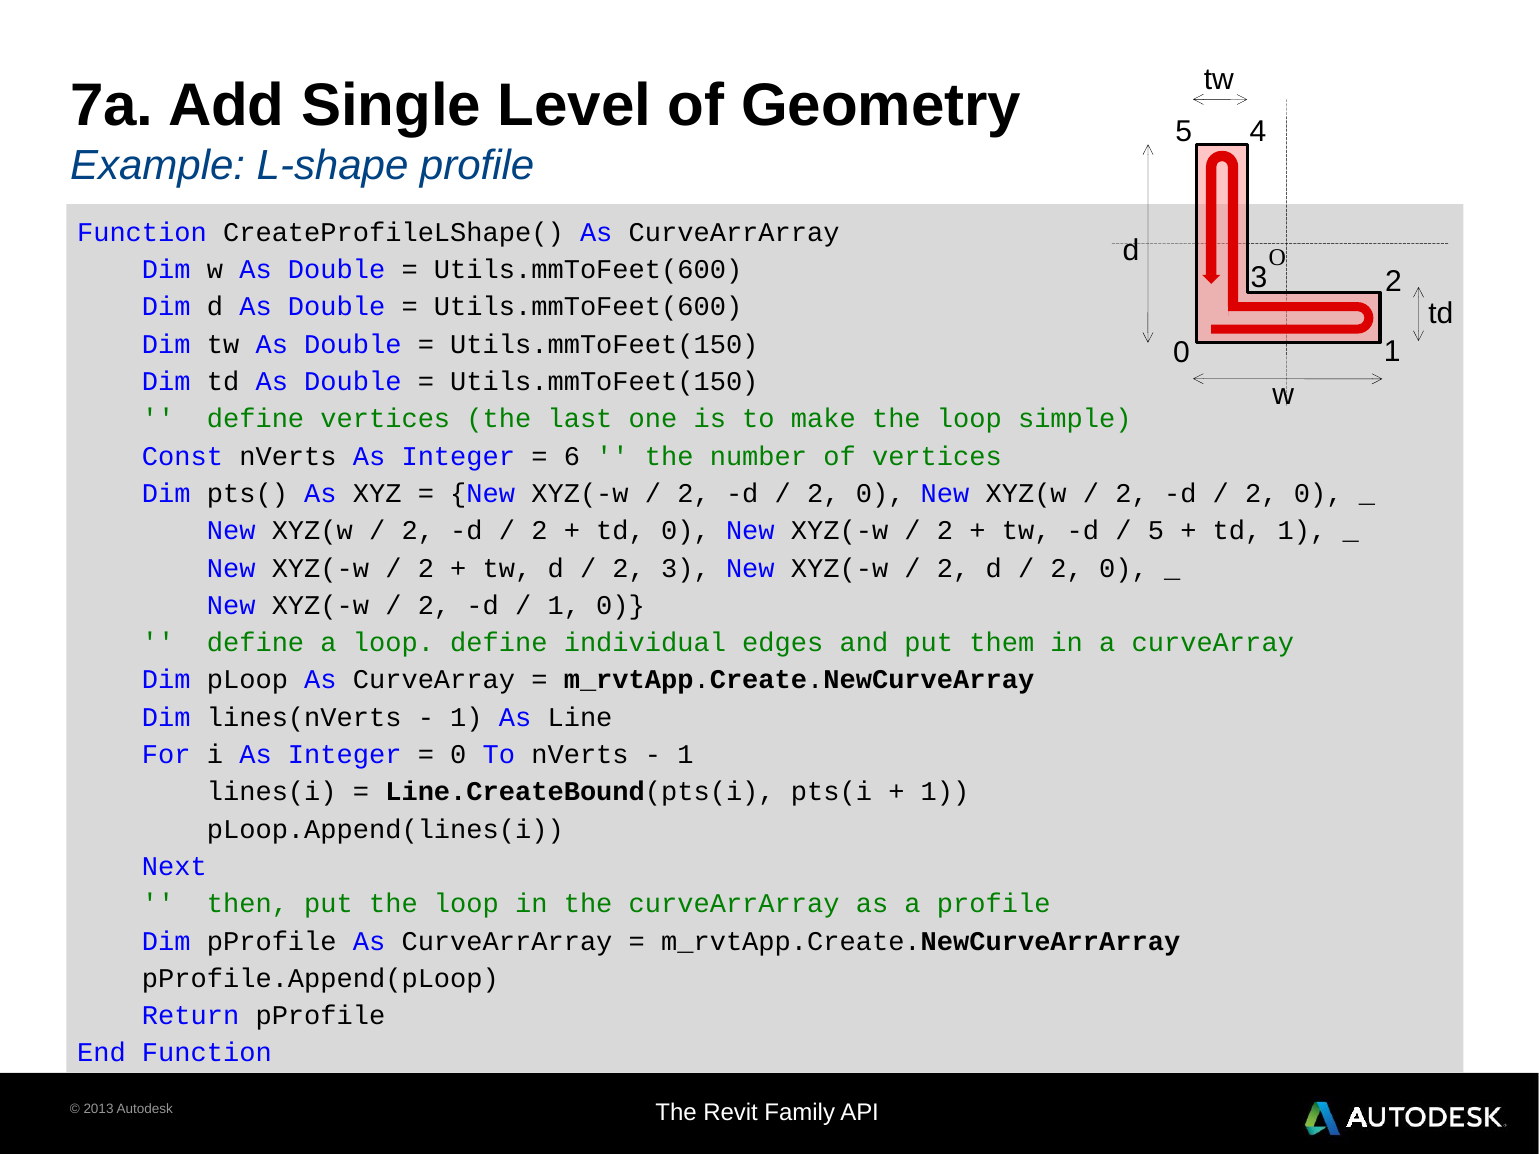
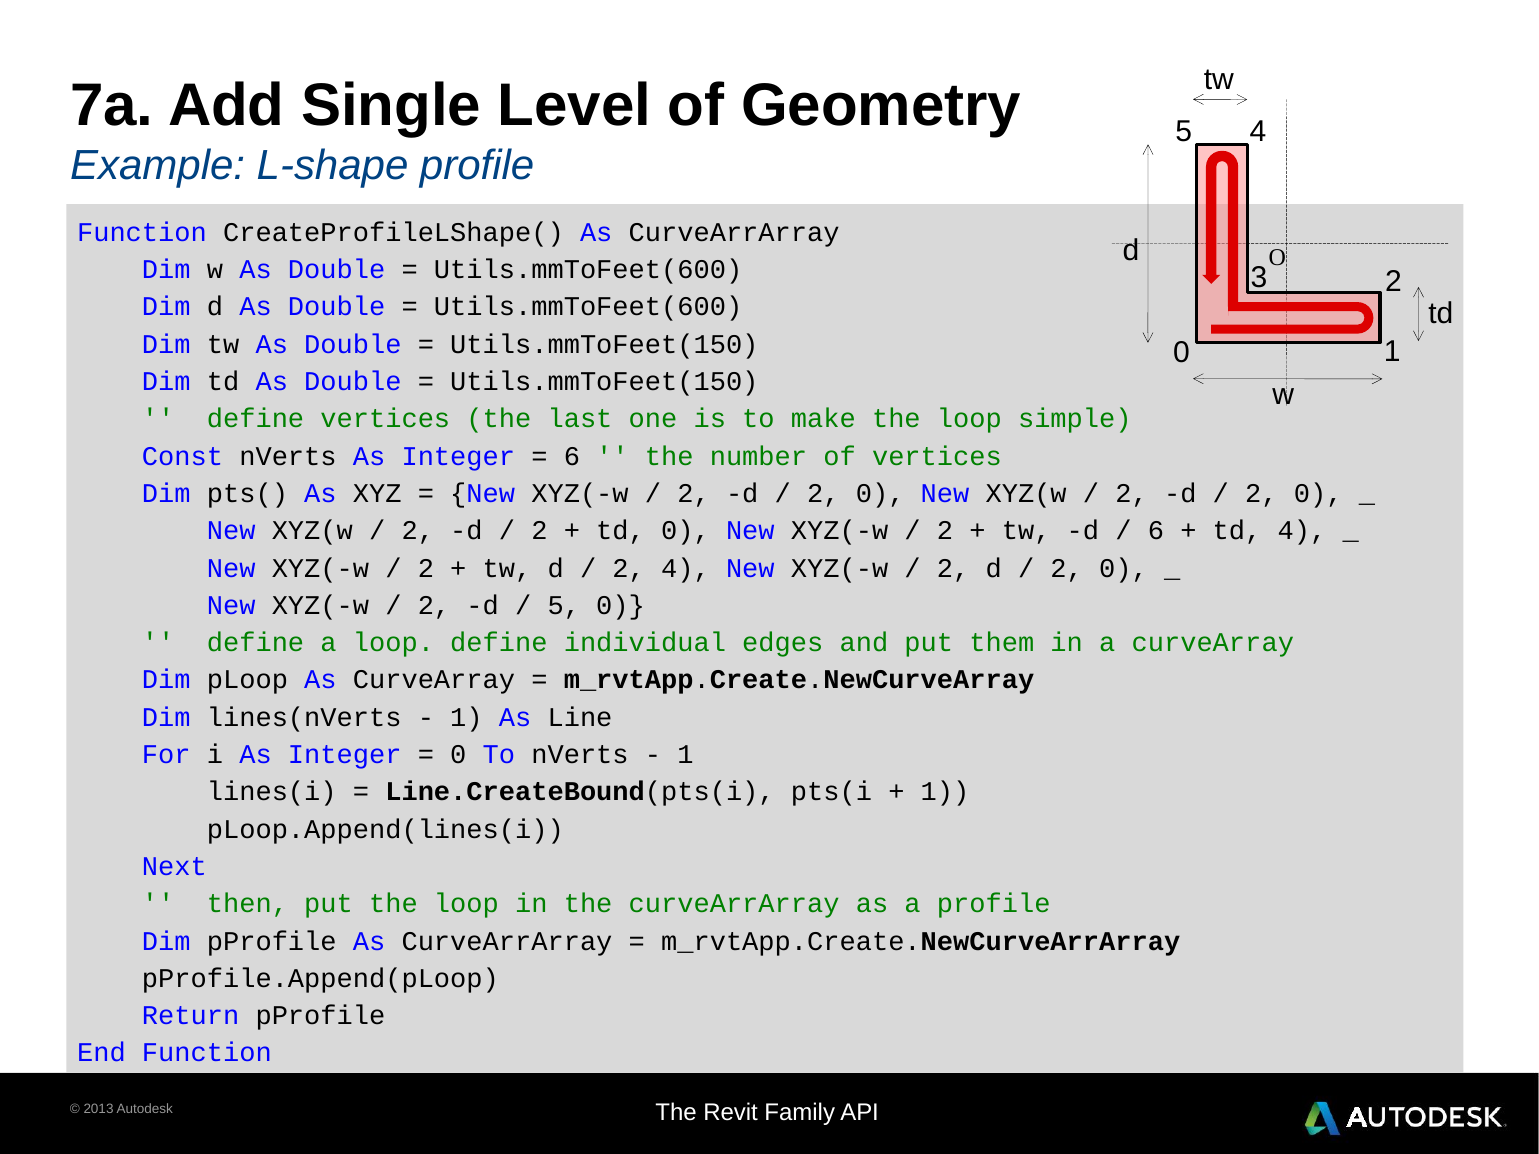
5 at (1156, 531): 5 -> 6
td 1: 1 -> 4
2 3: 3 -> 4
1 at (564, 605): 1 -> 5
